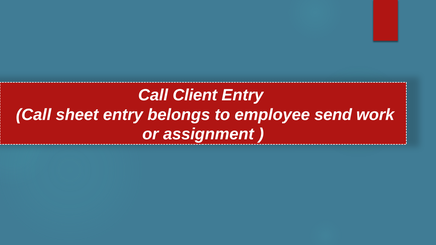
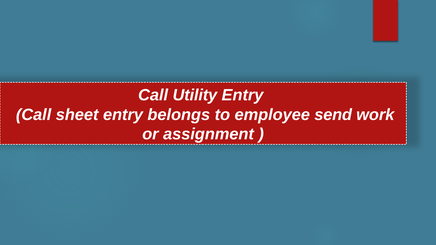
Client: Client -> Utility
